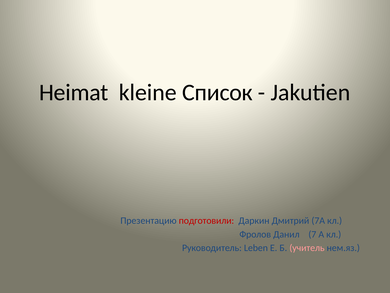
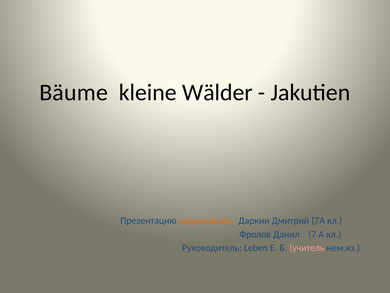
Heimat: Heimat -> Bäume
Список: Список -> Wälder
подготовили colour: red -> orange
